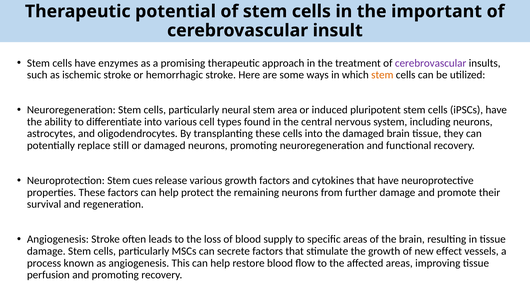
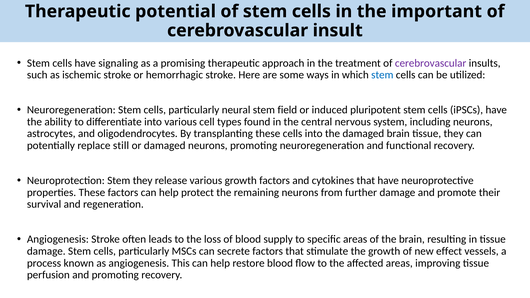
enzymes: enzymes -> signaling
stem at (382, 75) colour: orange -> blue
area: area -> field
Stem cues: cues -> they
